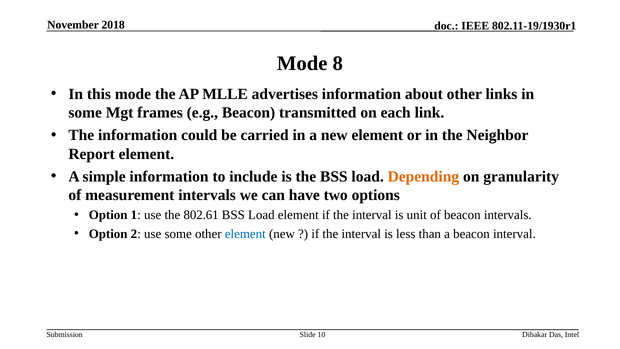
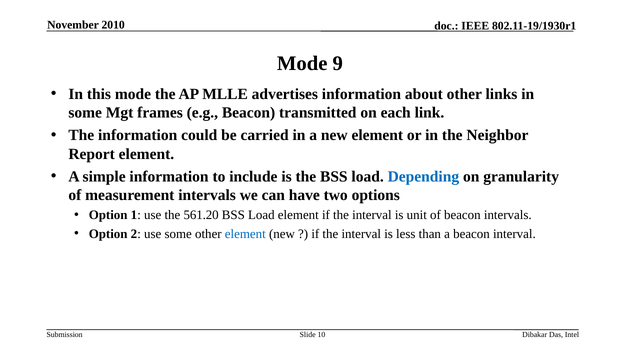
2018: 2018 -> 2010
8: 8 -> 9
Depending colour: orange -> blue
802.61: 802.61 -> 561.20
